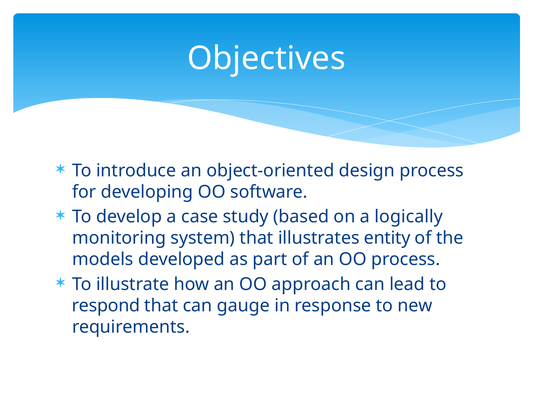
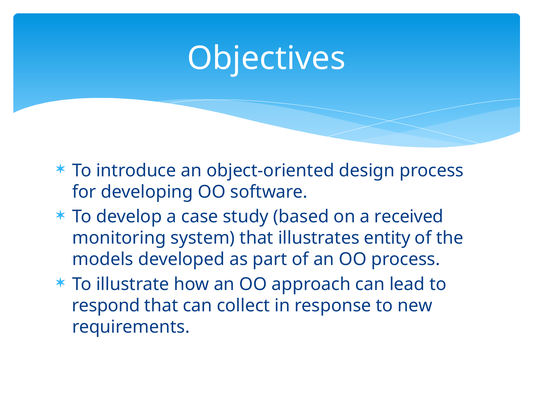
logically: logically -> received
gauge: gauge -> collect
